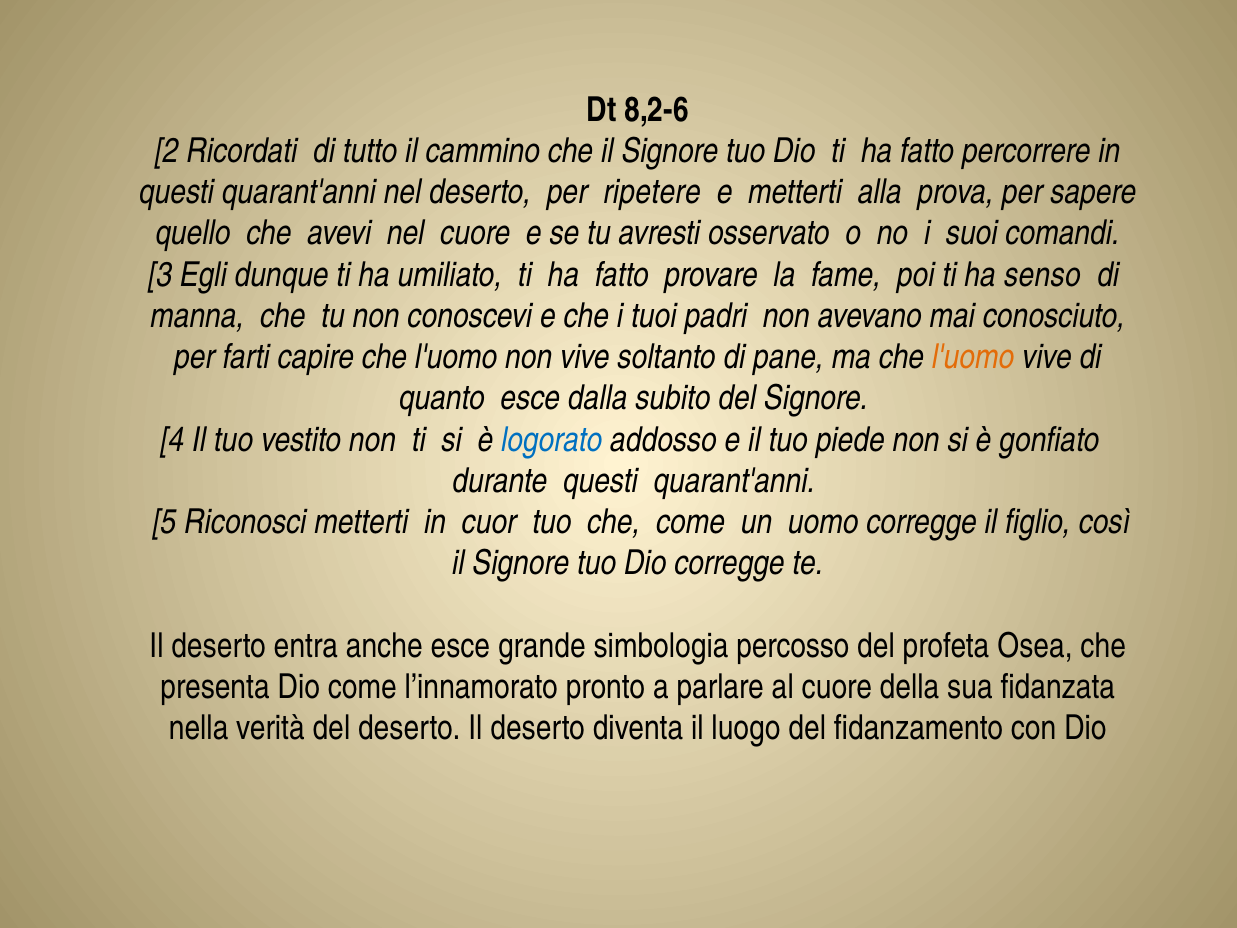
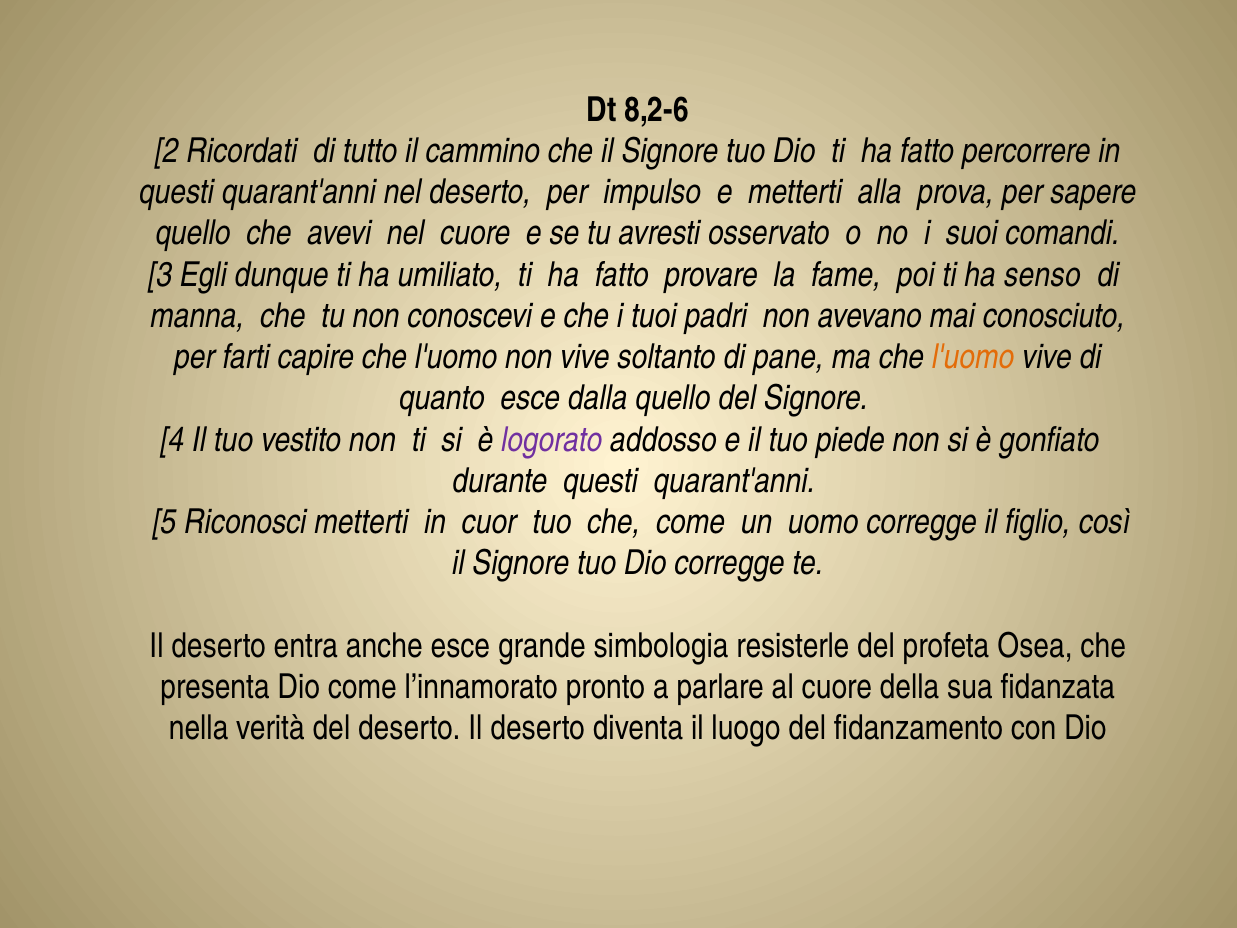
ripetere: ripetere -> impulso
dalla subito: subito -> quello
logorato colour: blue -> purple
percosso: percosso -> resisterle
